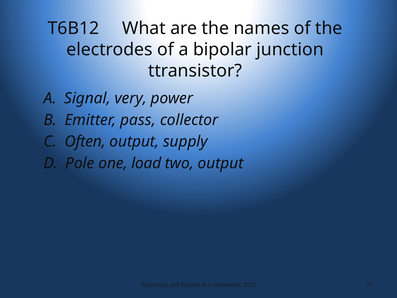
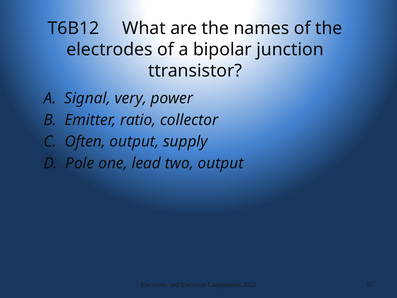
pass: pass -> ratio
load: load -> lead
